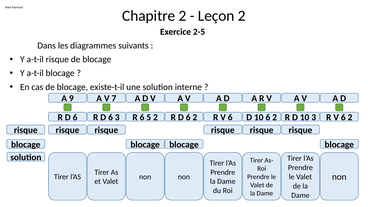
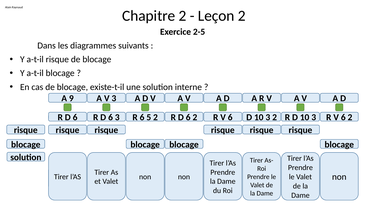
V 7: 7 -> 3
6 at (268, 117): 6 -> 3
